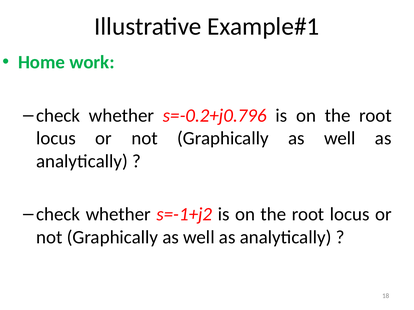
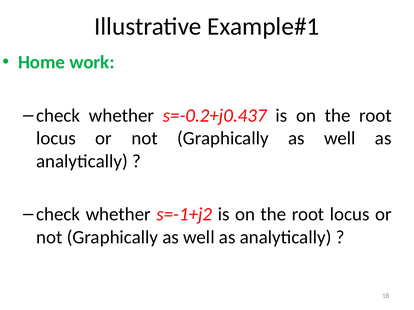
s=-0.2+j0.796: s=-0.2+j0.796 -> s=-0.2+j0.437
